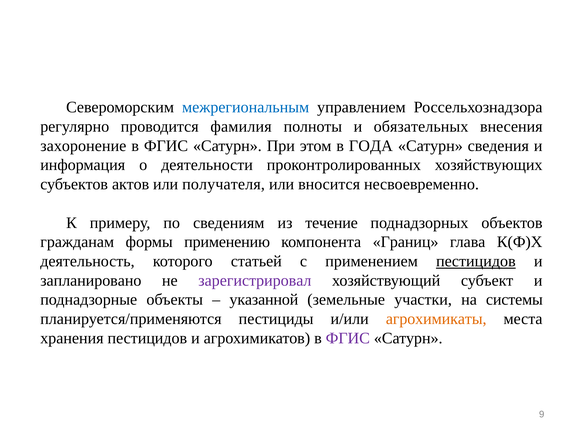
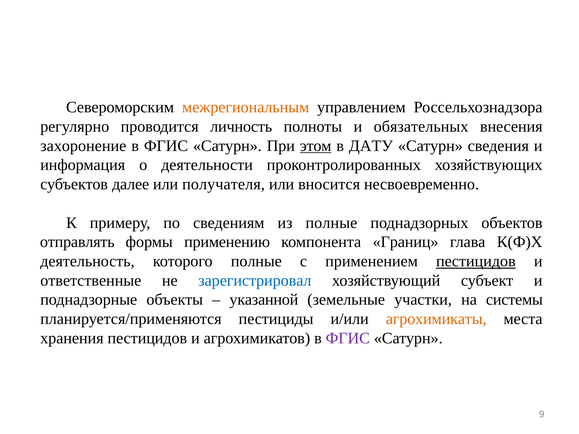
межрегиональным colour: blue -> orange
фамилия: фамилия -> личность
этом underline: none -> present
ГОДА: ГОДА -> ДАТУ
актов: актов -> далее
из течение: течение -> полные
гражданам: гражданам -> отправлять
которого статьей: статьей -> полные
запланировано: запланировано -> ответственные
зарегистрировал colour: purple -> blue
